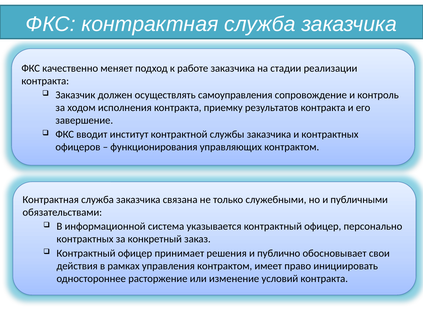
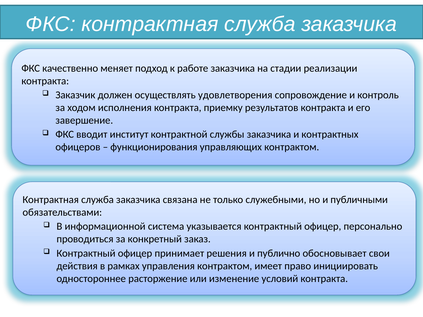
самоуправления: самоуправления -> удовлетворения
контрактных at (85, 239): контрактных -> проводиться
